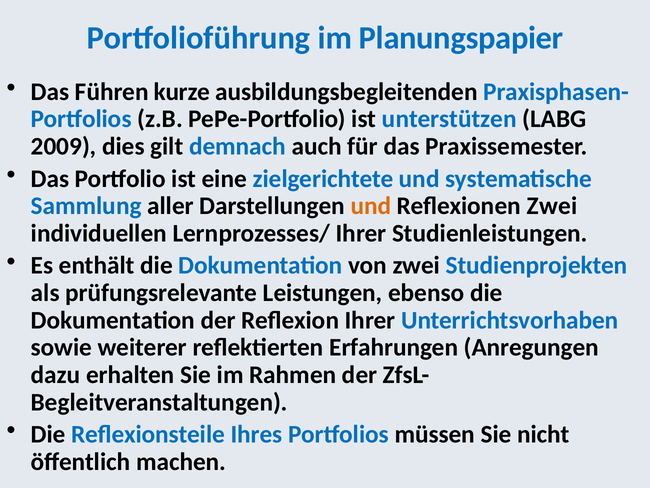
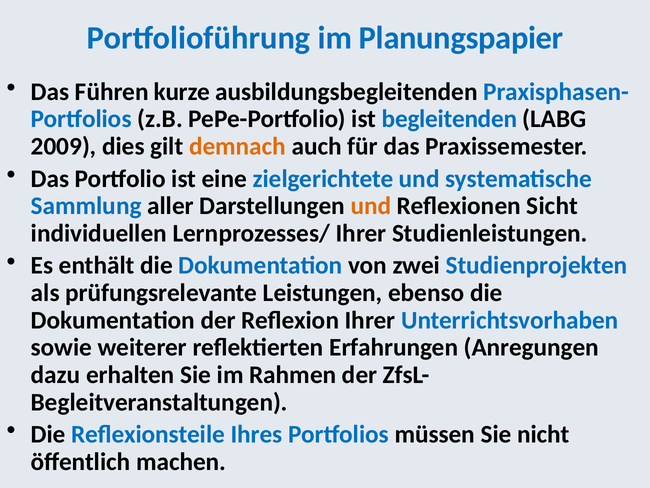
unterstützen: unterstützen -> begleitenden
demnach colour: blue -> orange
Reflexionen Zwei: Zwei -> Sicht
